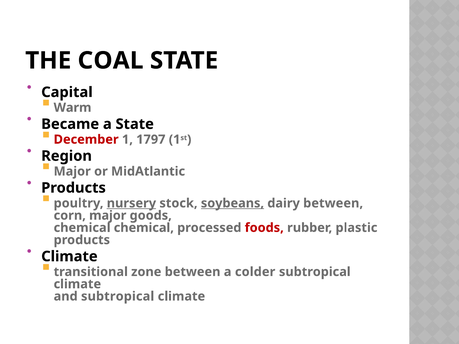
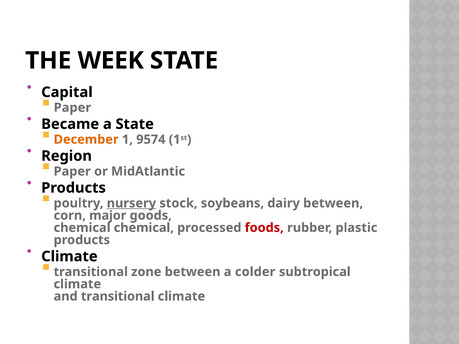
COAL: COAL -> WEEK
Warm at (73, 108): Warm -> Paper
December colour: red -> orange
1797: 1797 -> 9574
Major at (72, 171): Major -> Paper
soybeans underline: present -> none
and subtropical: subtropical -> transitional
